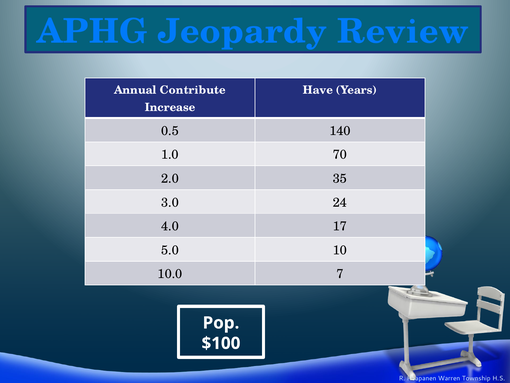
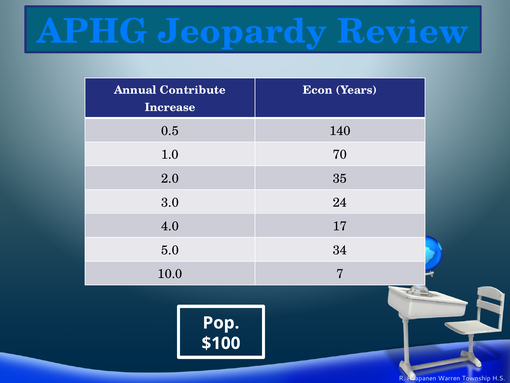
Have: Have -> Econ
10: 10 -> 34
